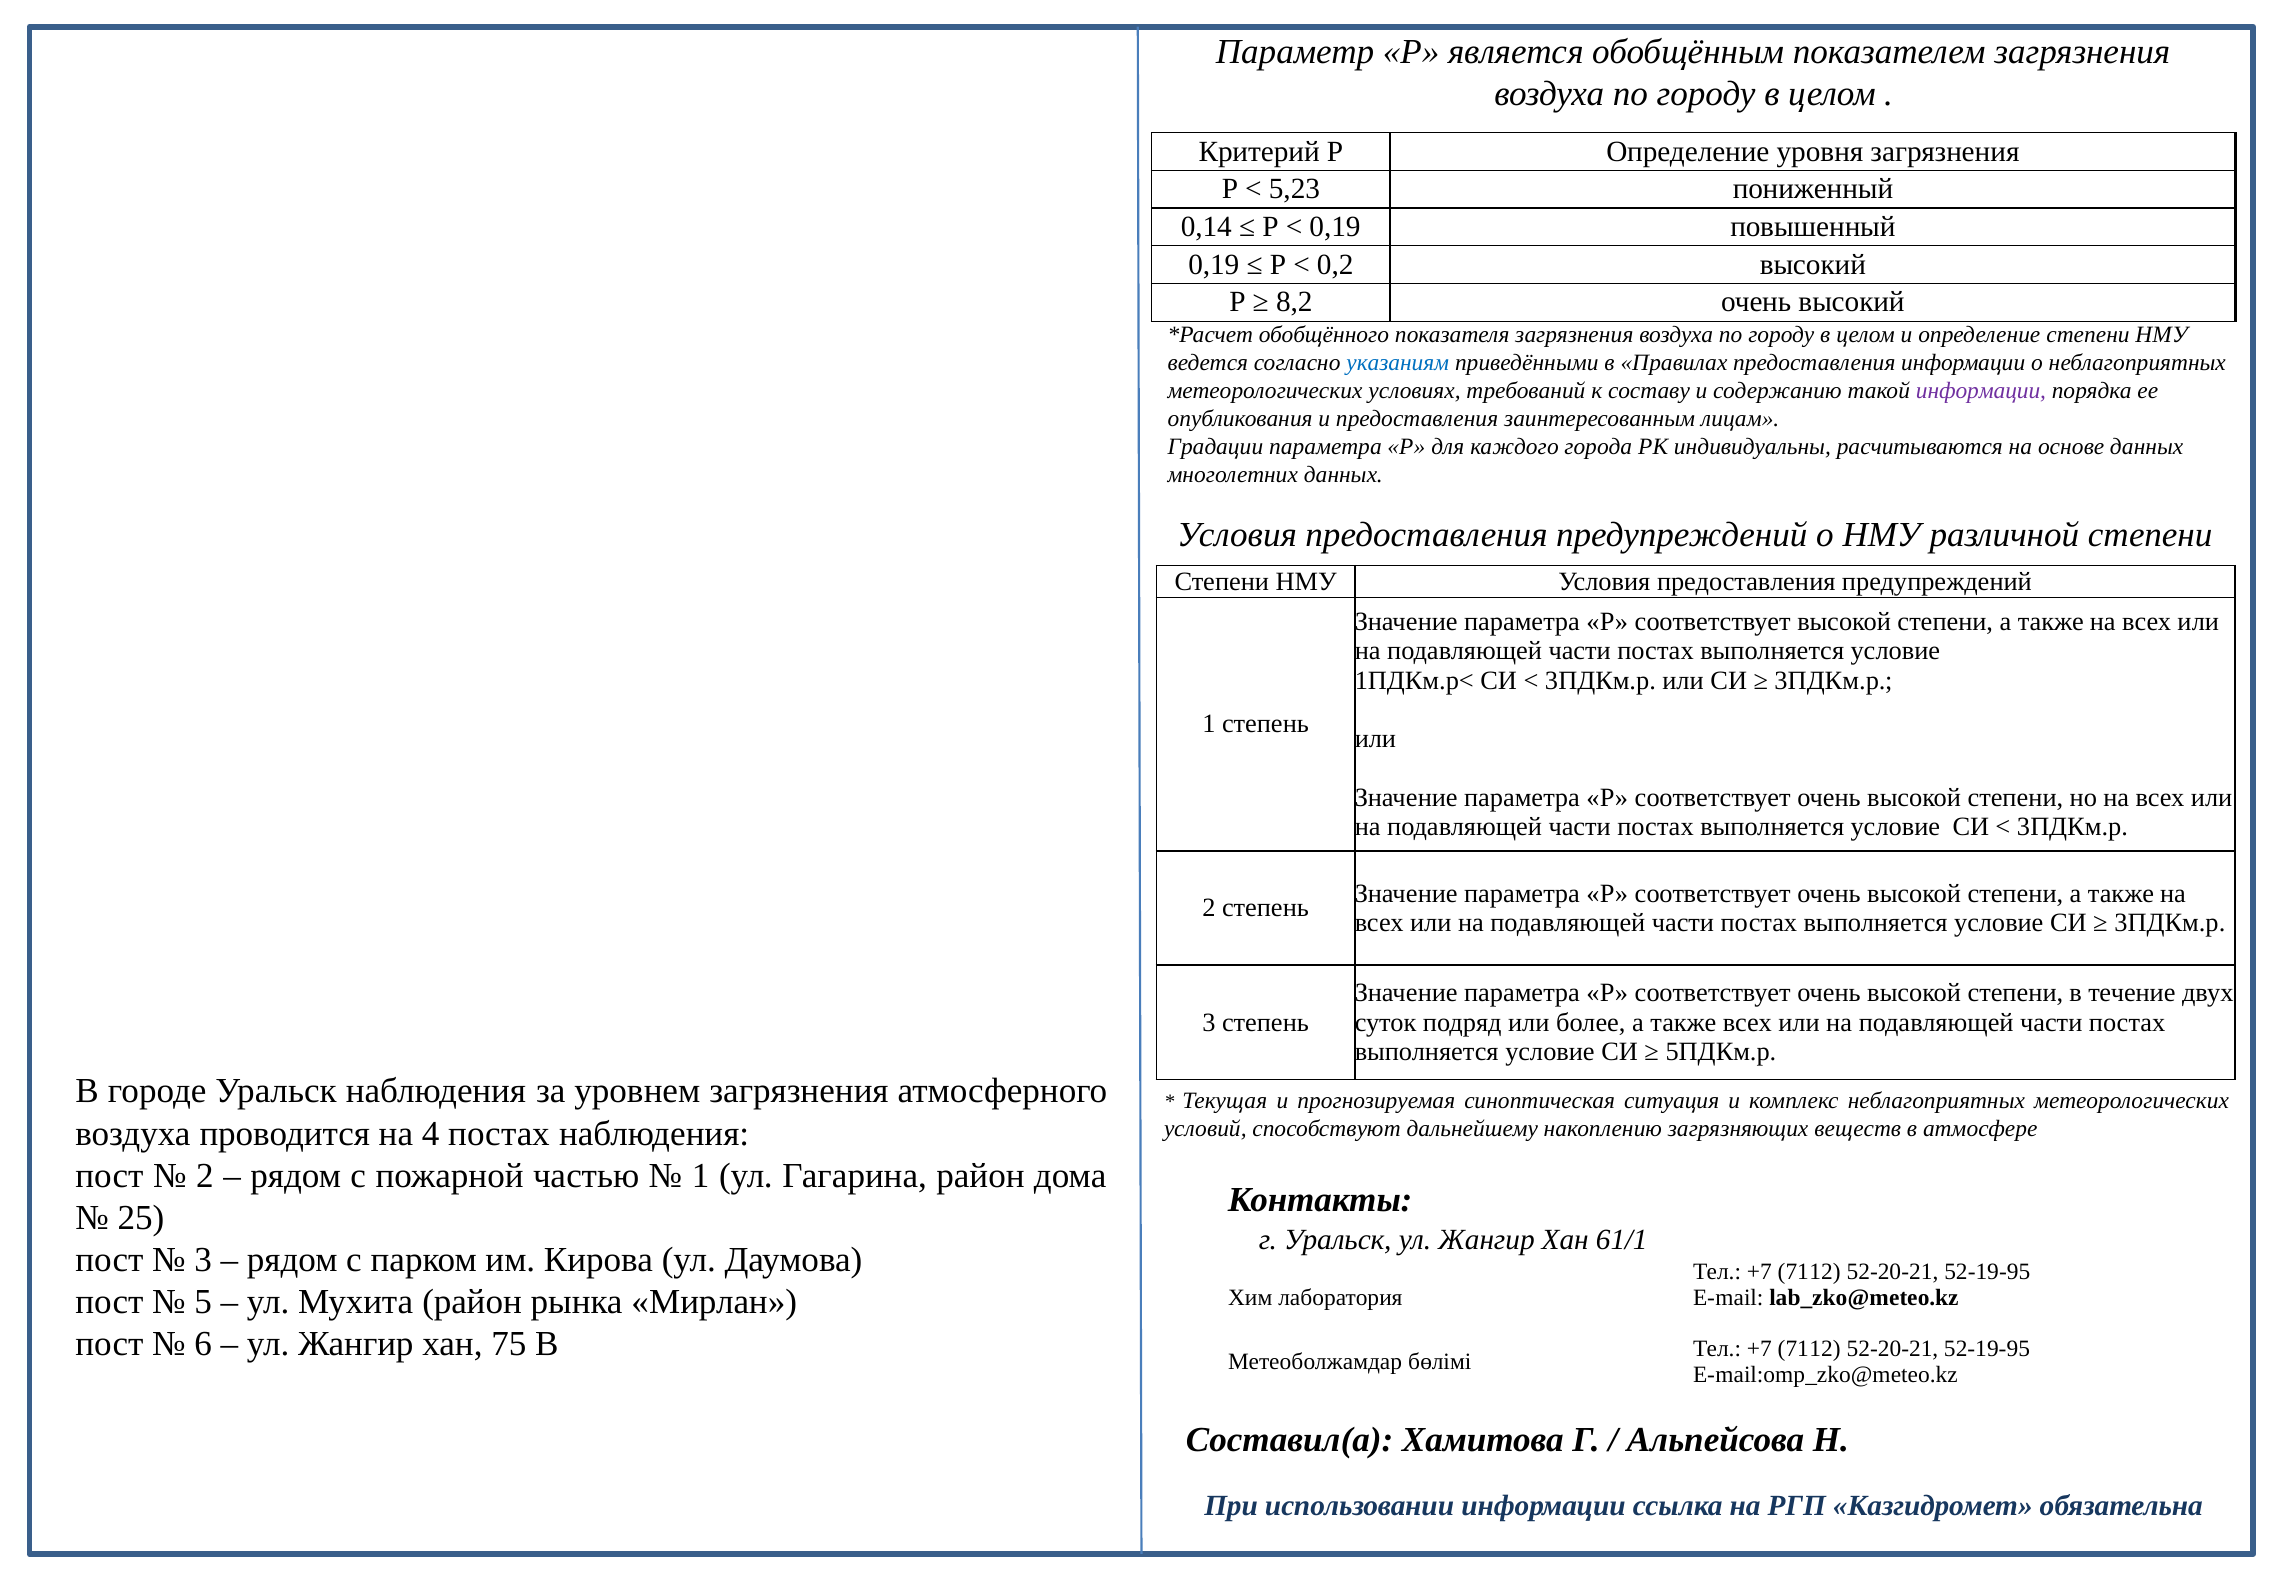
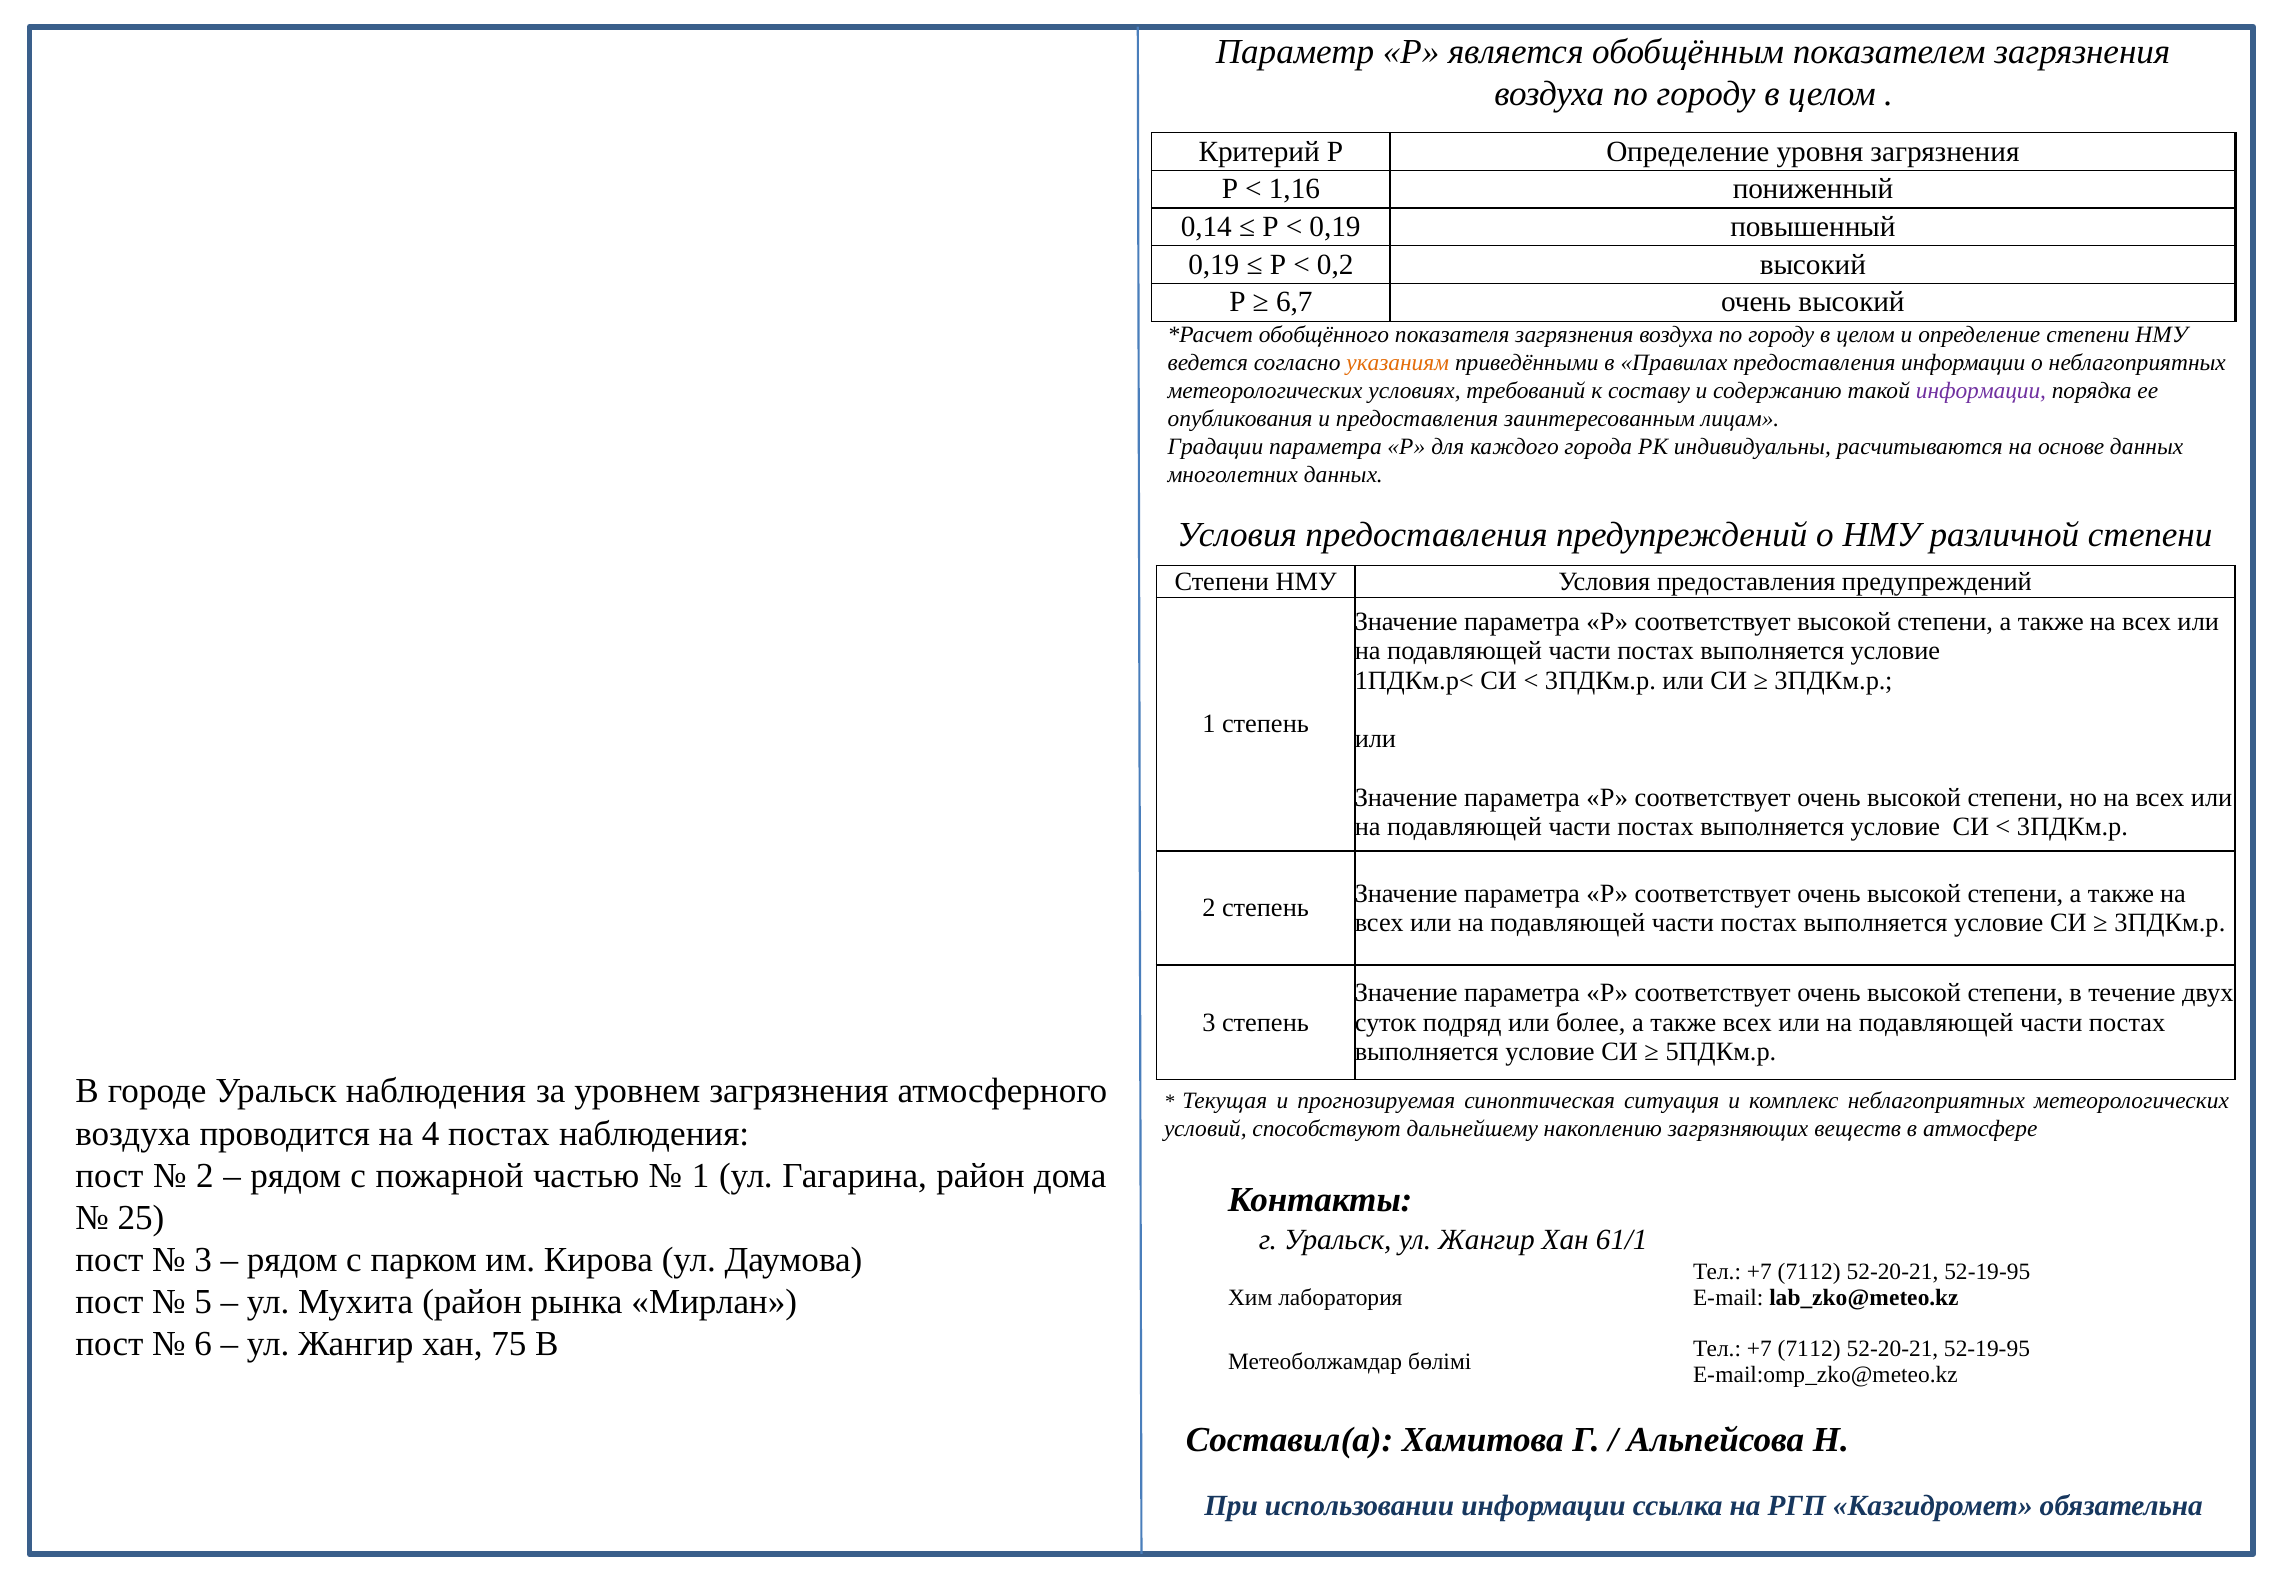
5,23: 5,23 -> 1,16
8,2: 8,2 -> 6,7
указаниям colour: blue -> orange
